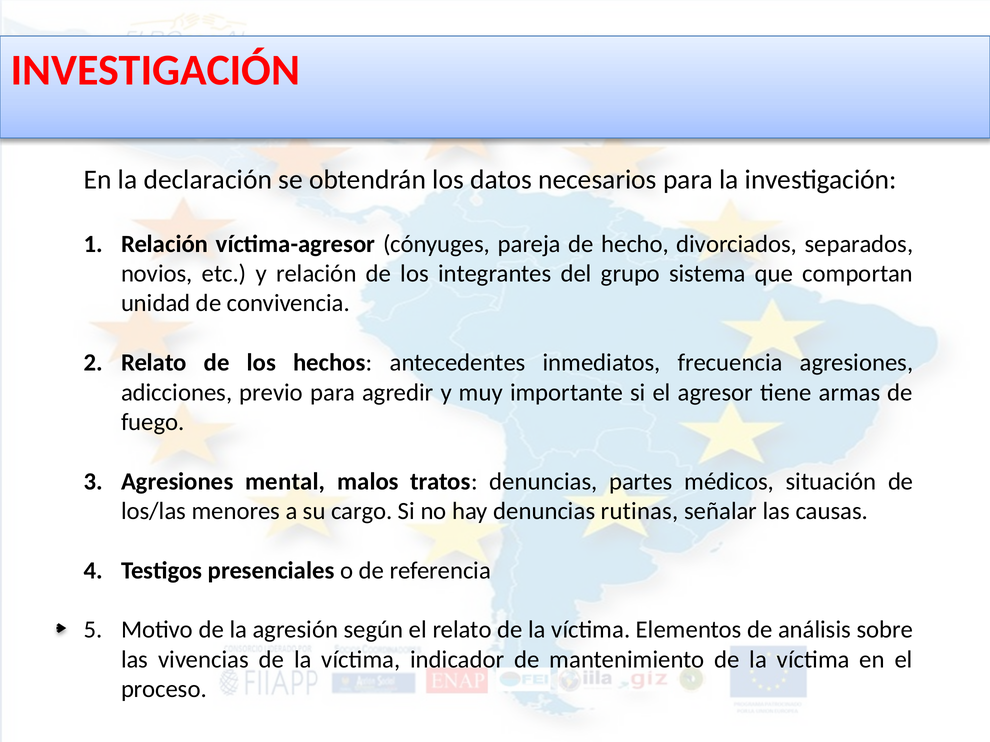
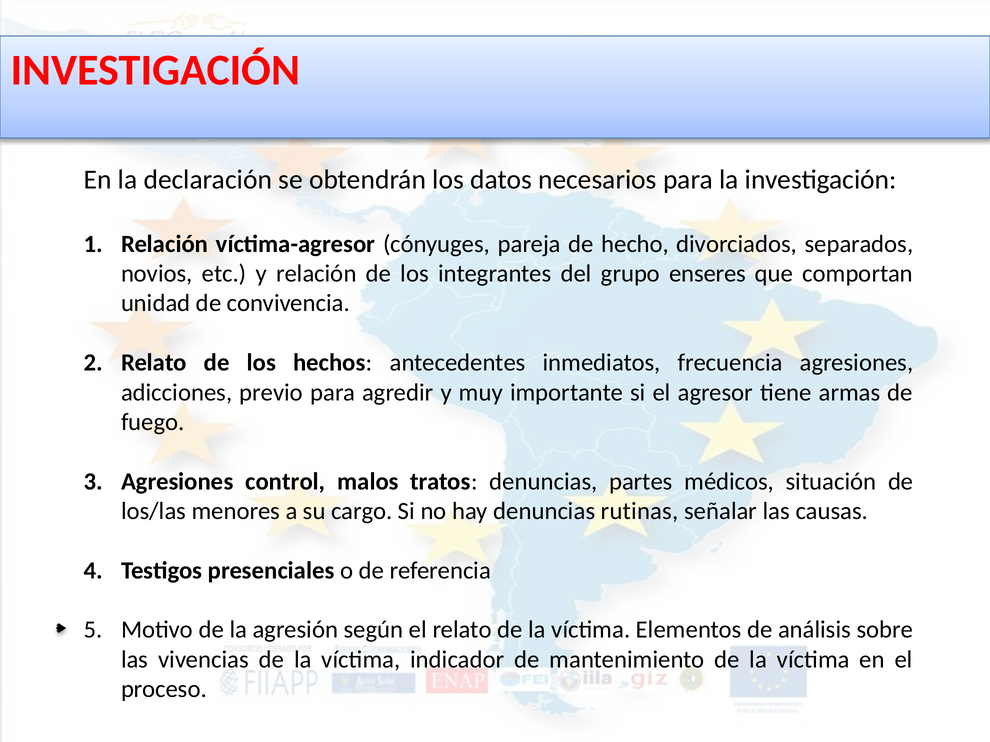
sistema: sistema -> enseres
mental: mental -> control
